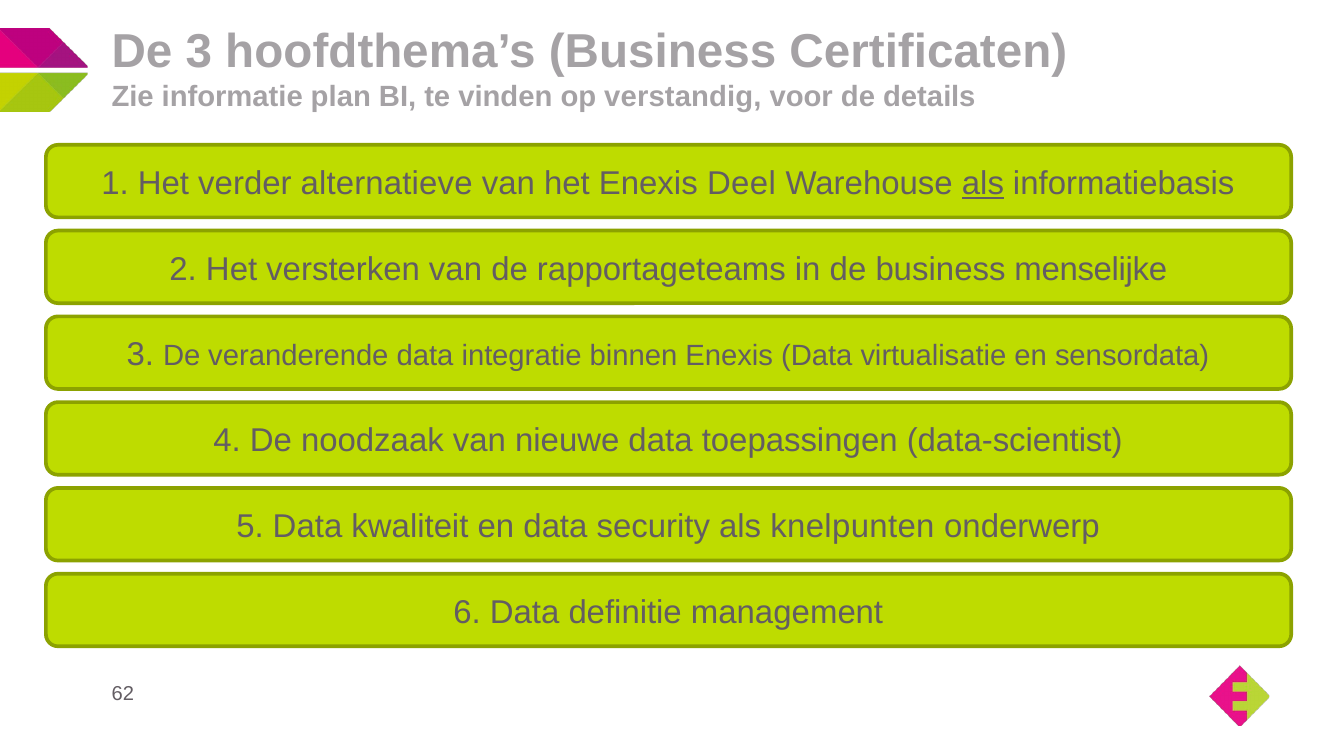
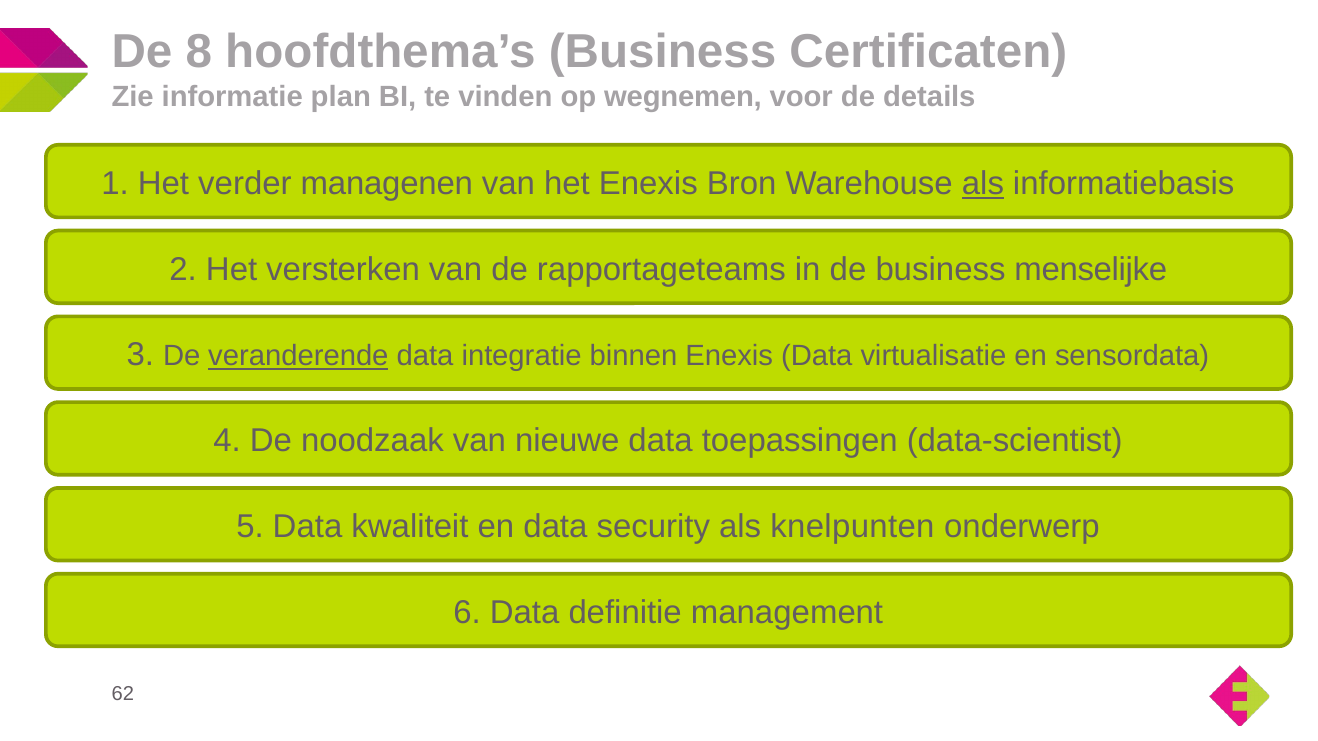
De 3: 3 -> 8
verstandig: verstandig -> wegnemen
alternatieve: alternatieve -> managenen
Deel: Deel -> Bron
veranderende underline: none -> present
